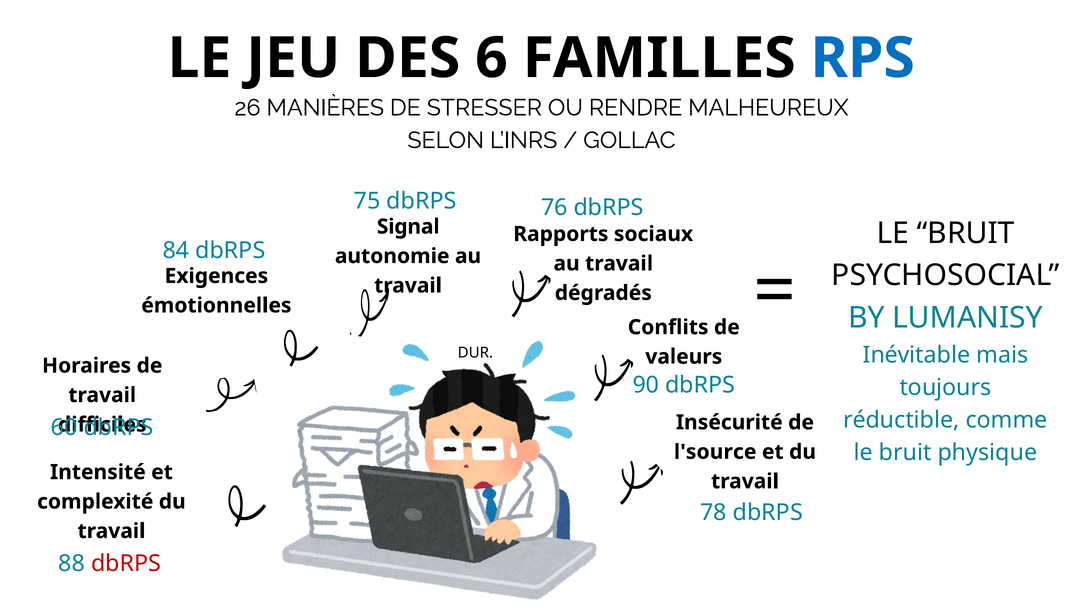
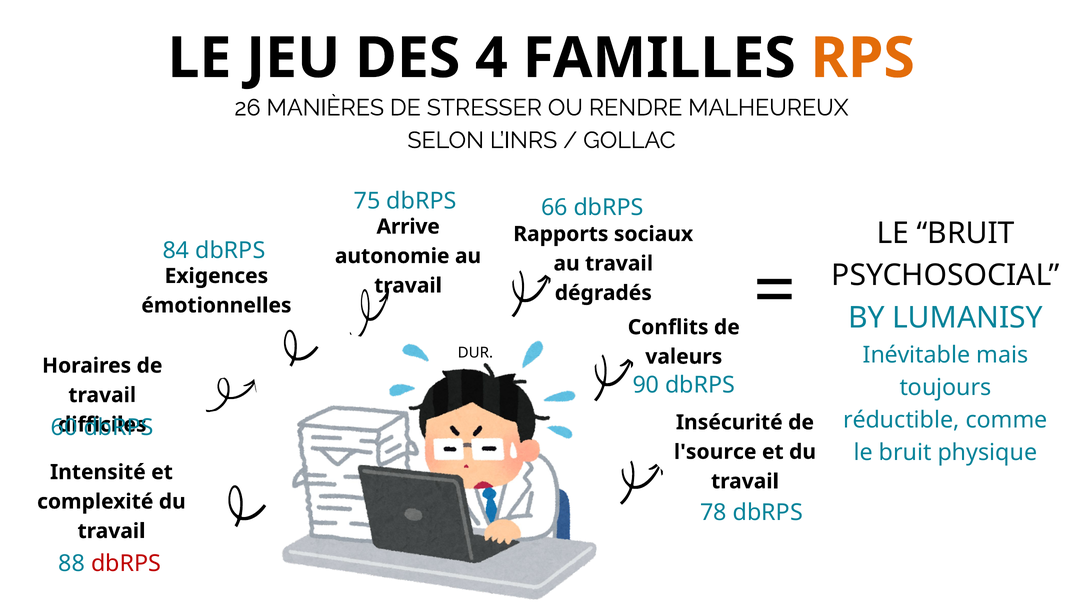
6: 6 -> 4
RPS colour: blue -> orange
76: 76 -> 66
Signal: Signal -> Arrive
